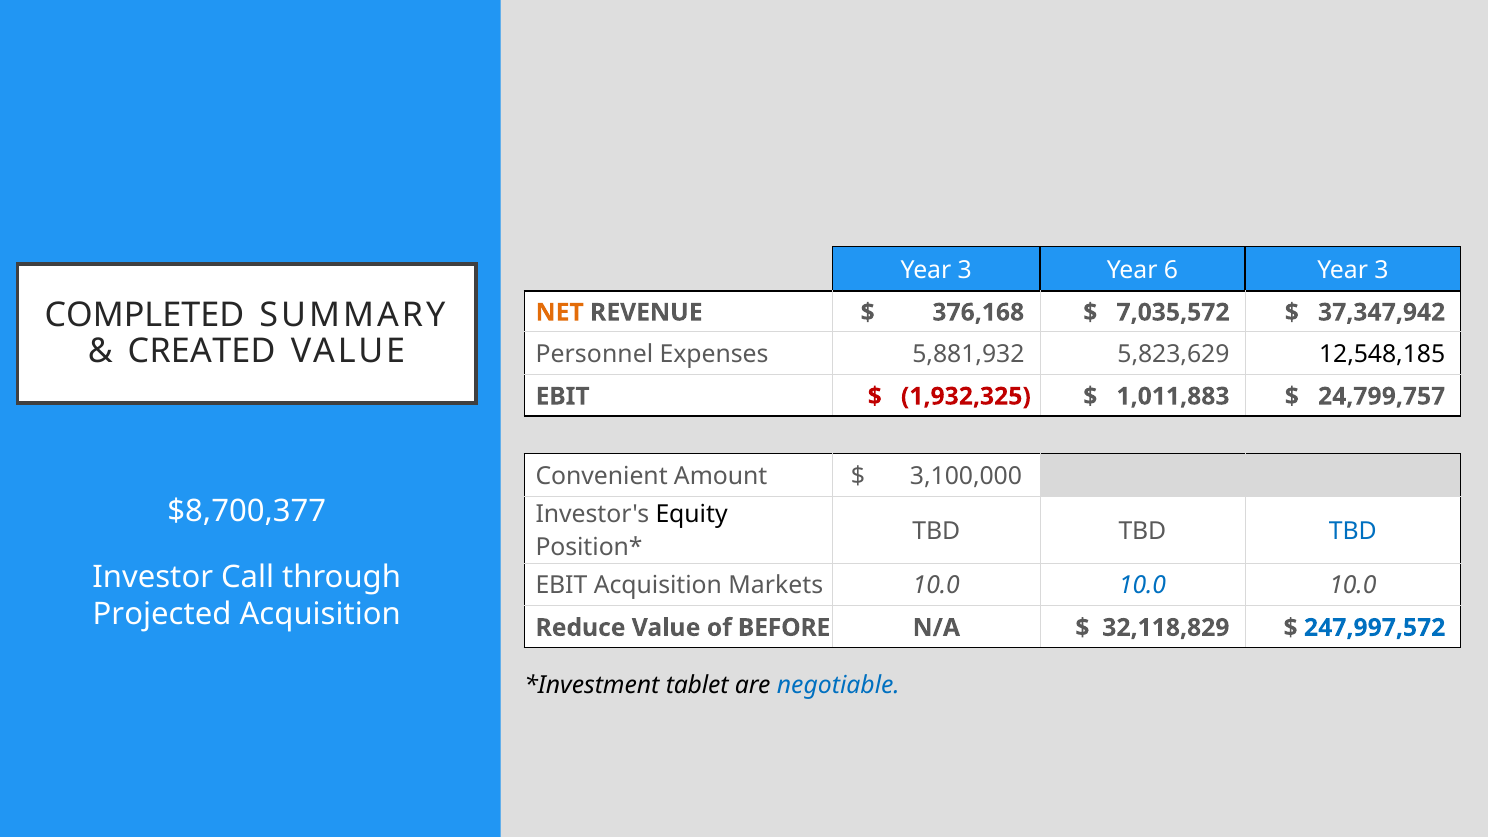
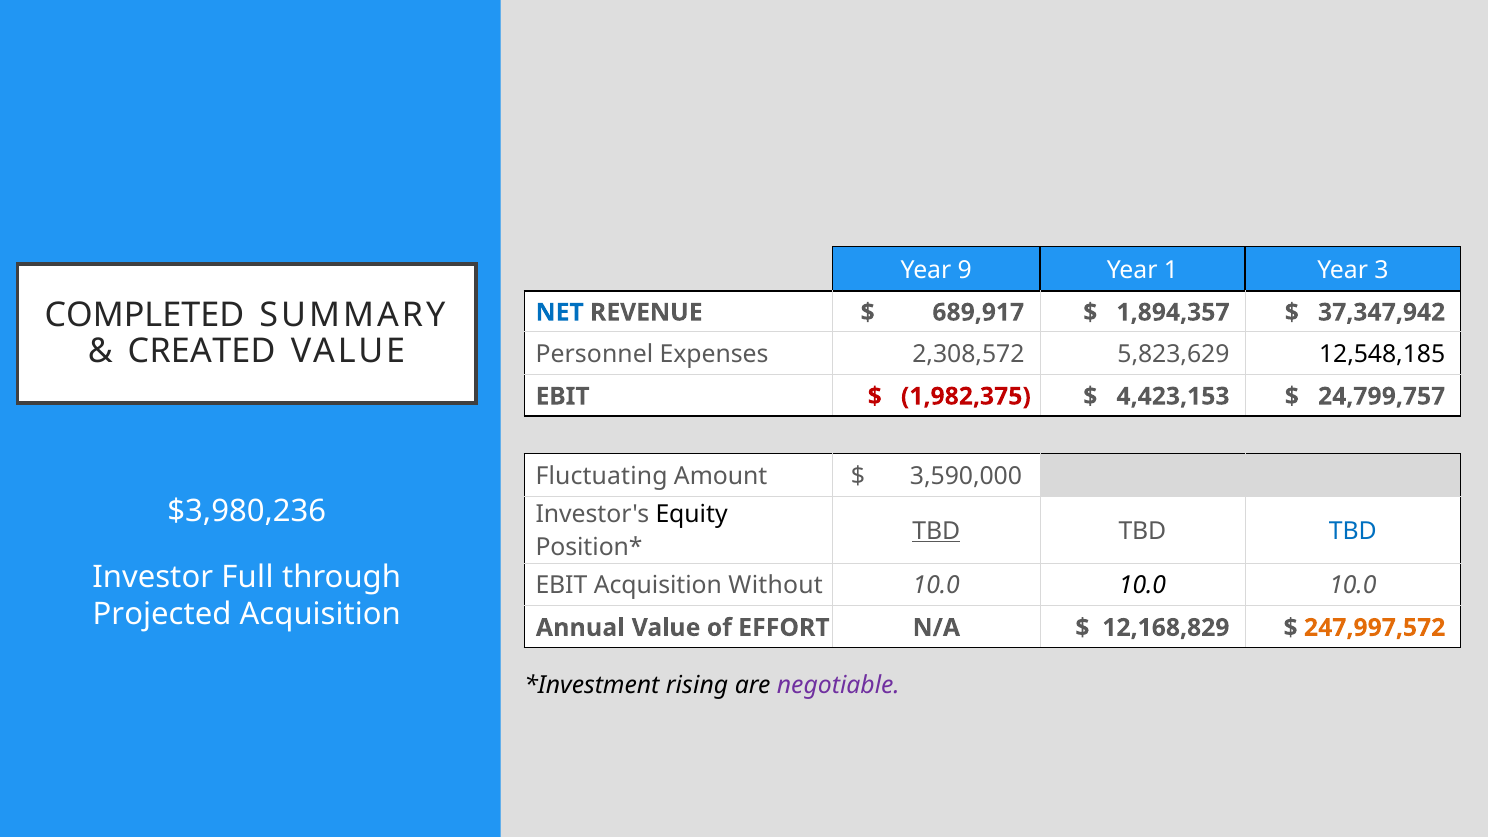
3 at (965, 270): 3 -> 9
6: 6 -> 1
NET colour: orange -> blue
376,168: 376,168 -> 689,917
7,035,572: 7,035,572 -> 1,894,357
5,881,932: 5,881,932 -> 2,308,572
1,932,325: 1,932,325 -> 1,982,375
1,011,883: 1,011,883 -> 4,423,153
Convenient: Convenient -> Fluctuating
3,100,000: 3,100,000 -> 3,590,000
$8,700,377: $8,700,377 -> $3,980,236
TBD at (936, 531) underline: none -> present
Call: Call -> Full
Markets: Markets -> Without
10.0 at (1143, 586) colour: blue -> black
Reduce: Reduce -> Annual
BEFORE: BEFORE -> EFFORT
32,118,829: 32,118,829 -> 12,168,829
247,997,572 colour: blue -> orange
tablet: tablet -> rising
negotiable colour: blue -> purple
